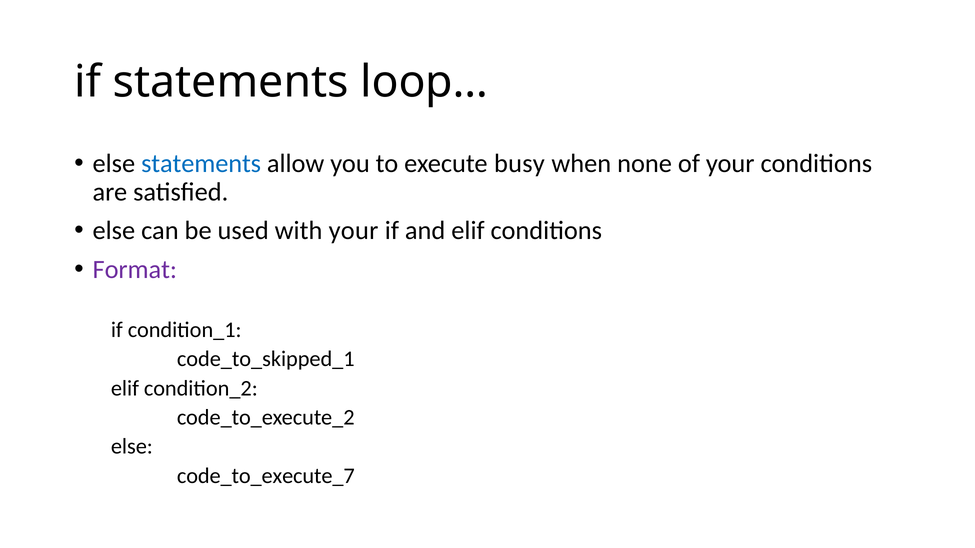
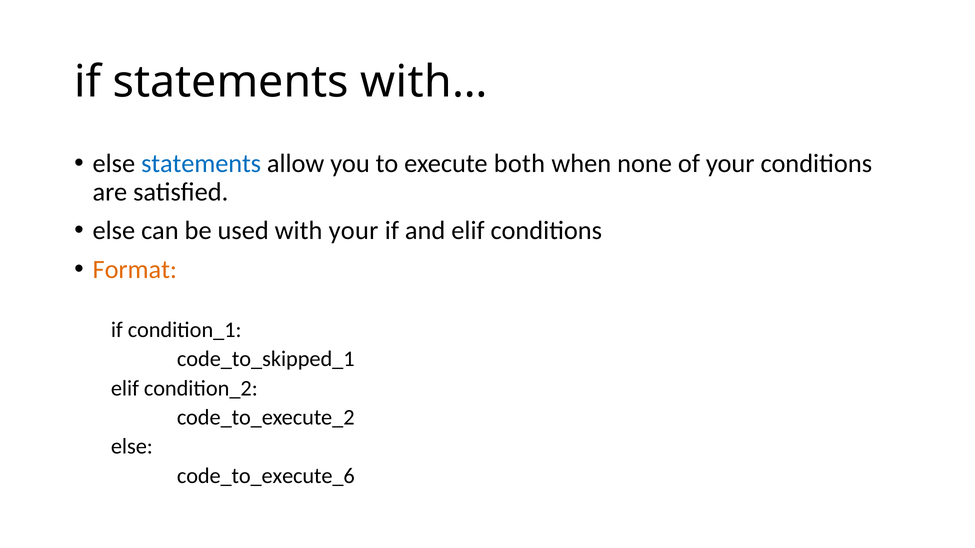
loop…: loop… -> with…
busy: busy -> both
Format colour: purple -> orange
code_to_execute_7: code_to_execute_7 -> code_to_execute_6
